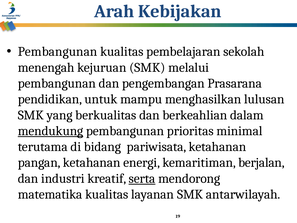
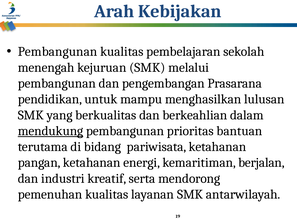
minimal: minimal -> bantuan
serta underline: present -> none
matematika: matematika -> pemenuhan
